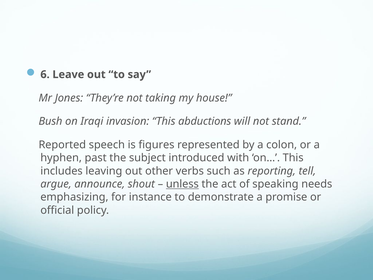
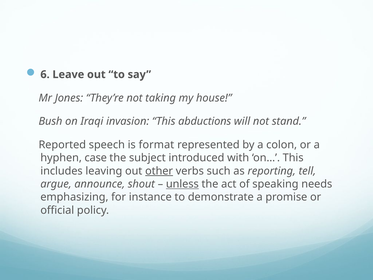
figures: figures -> format
past: past -> case
other underline: none -> present
